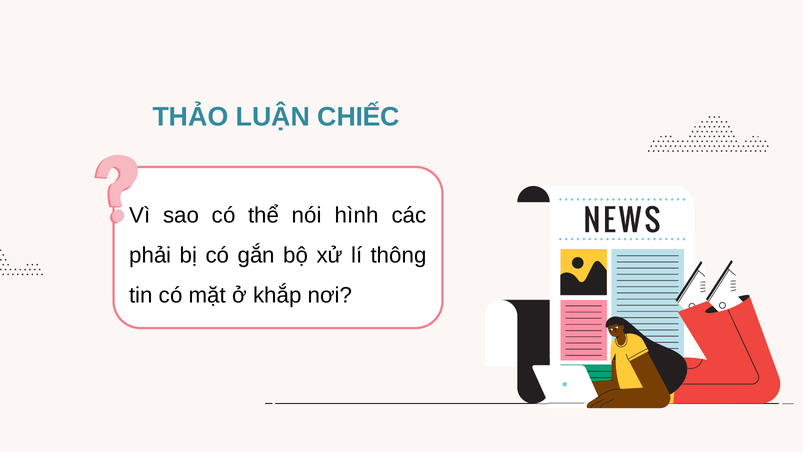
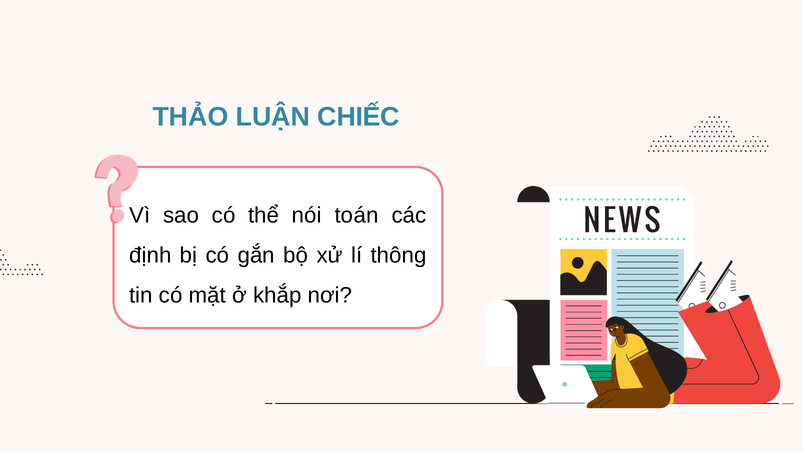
hình: hình -> toán
phải: phải -> định
